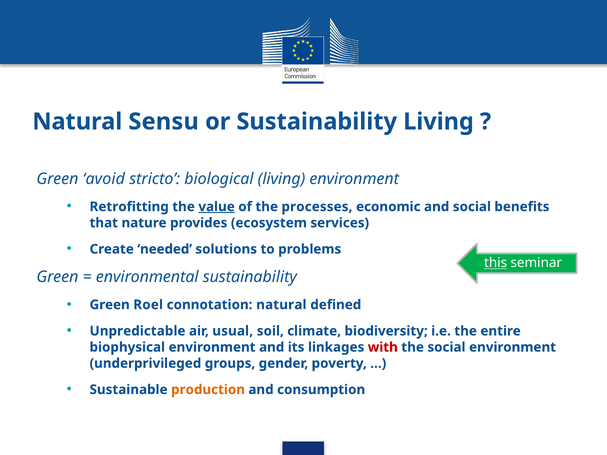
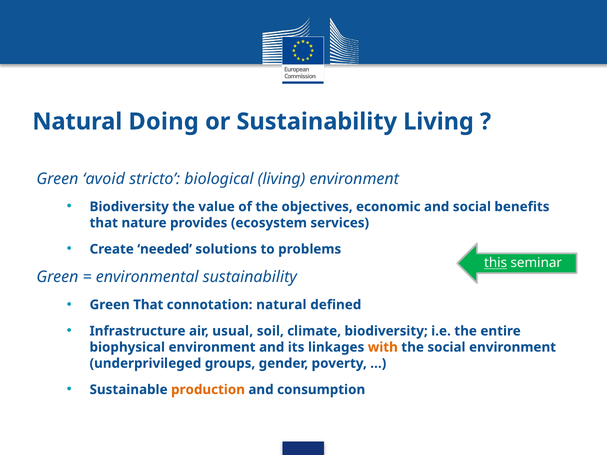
Sensu: Sensu -> Doing
Retrofitting at (129, 207): Retrofitting -> Biodiversity
value underline: present -> none
processes: processes -> objectives
Green Roel: Roel -> That
Unpredictable: Unpredictable -> Infrastructure
with colour: red -> orange
